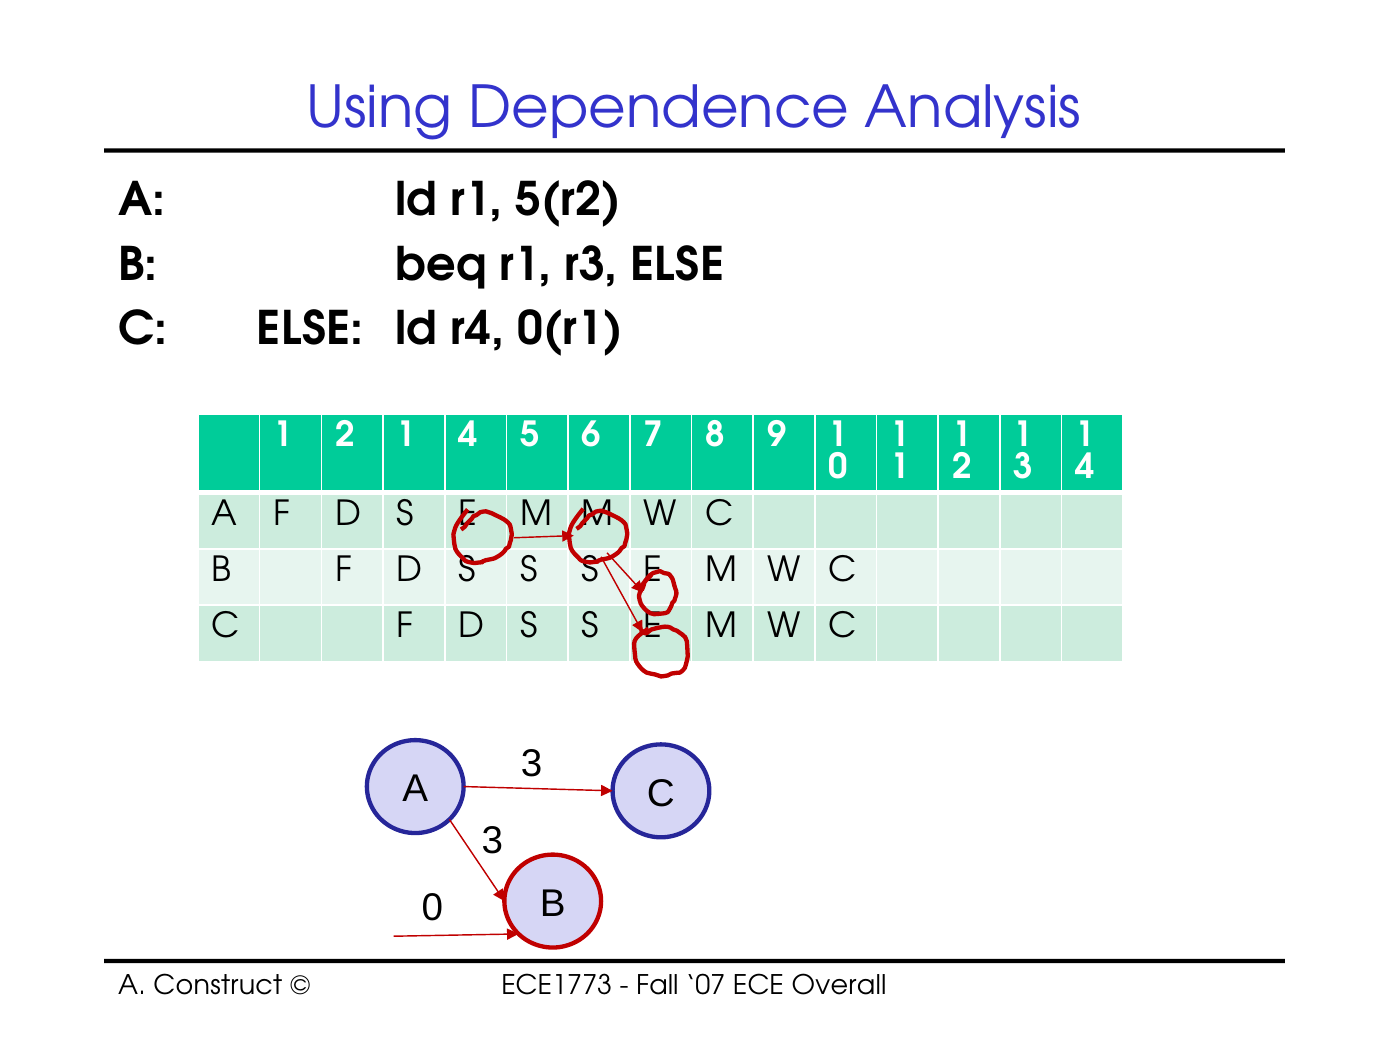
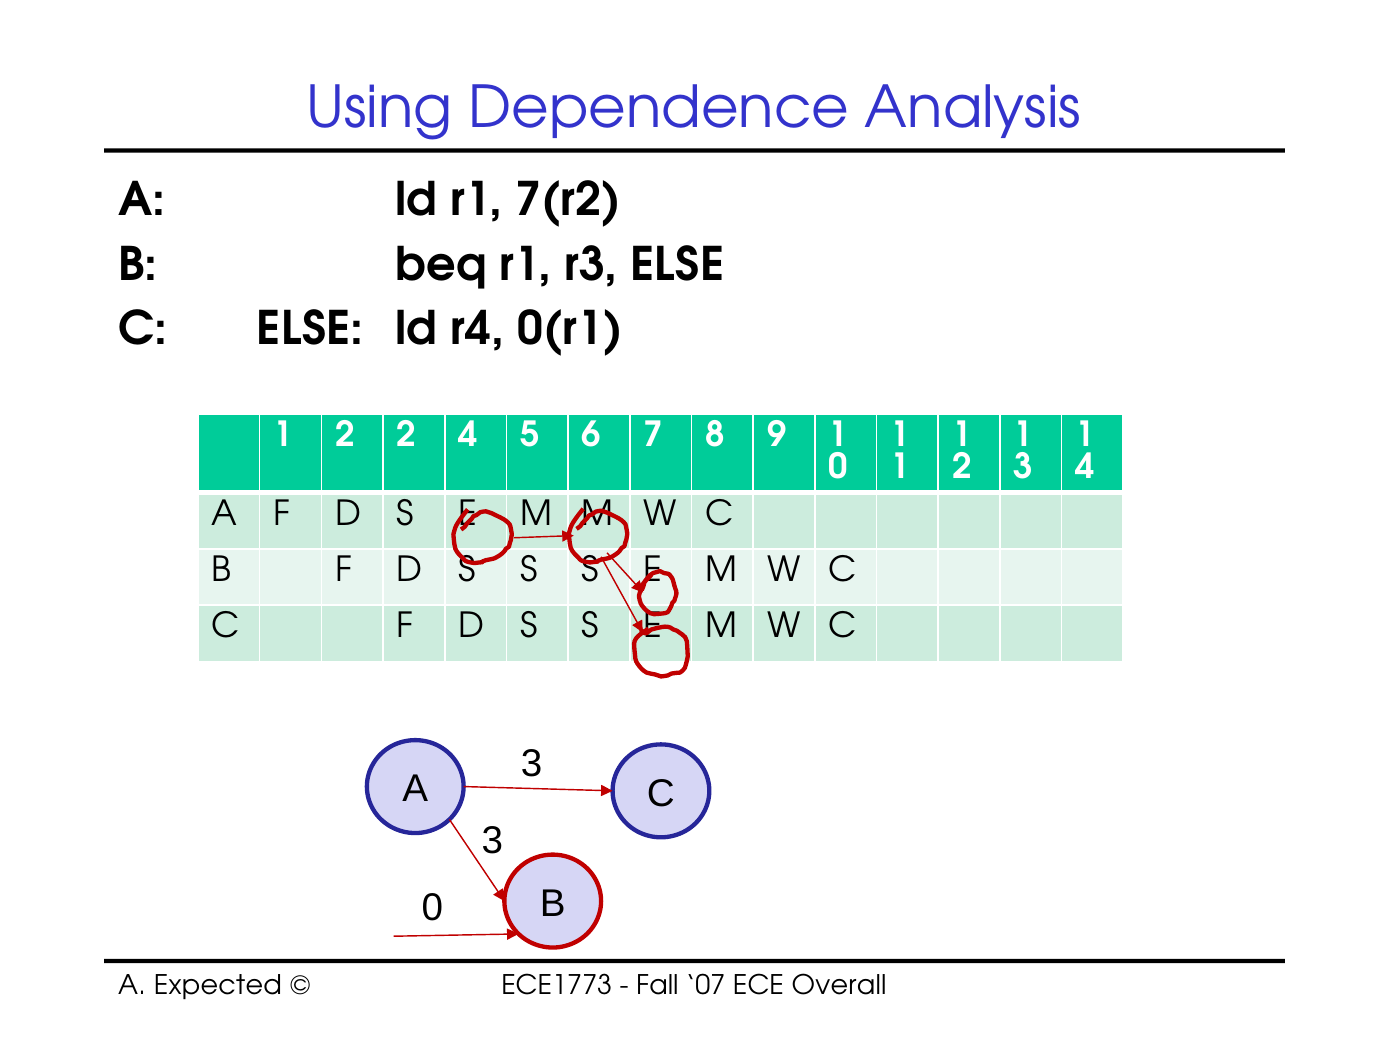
5(r2: 5(r2 -> 7(r2
1 at (407, 435): 1 -> 2
Construct: Construct -> Expected
